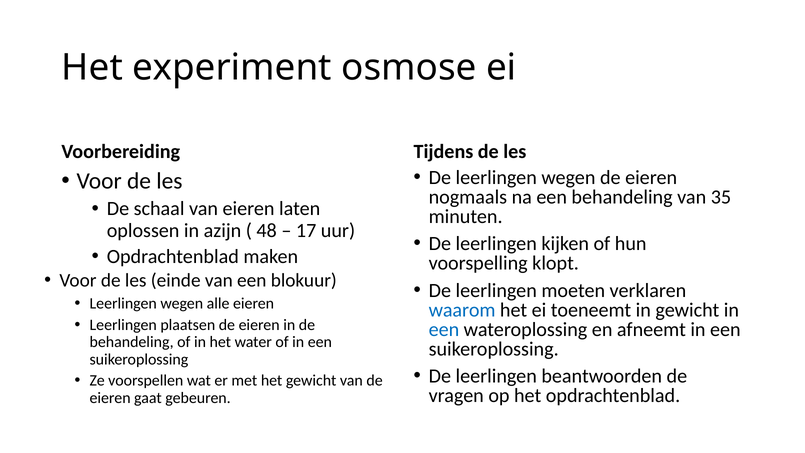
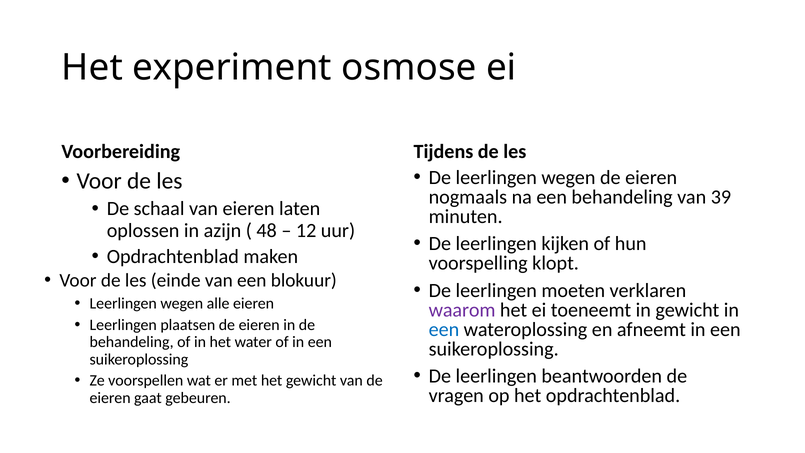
35: 35 -> 39
17: 17 -> 12
waarom colour: blue -> purple
